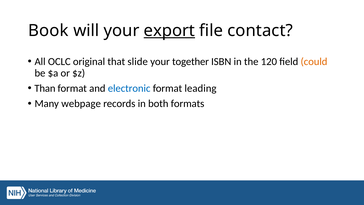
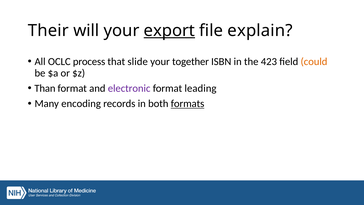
Book: Book -> Their
contact: contact -> explain
original: original -> process
120: 120 -> 423
electronic colour: blue -> purple
webpage: webpage -> encoding
formats underline: none -> present
